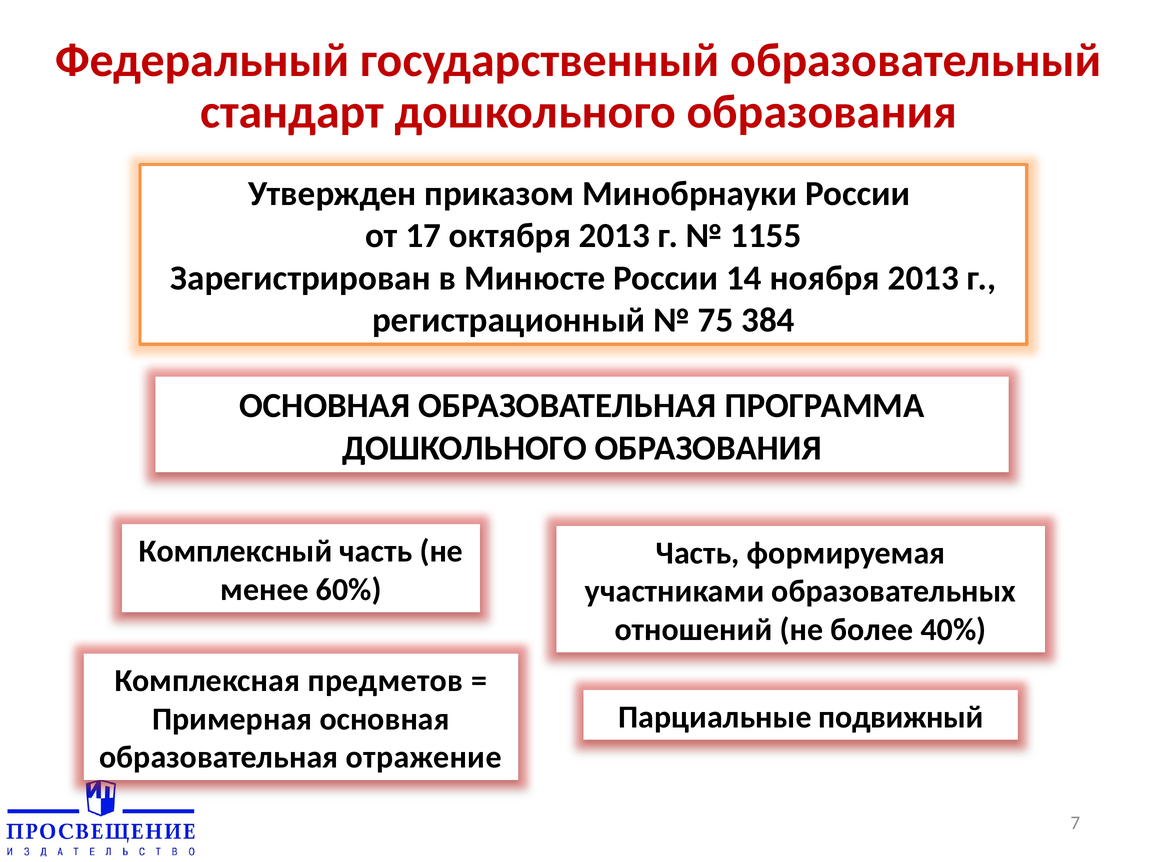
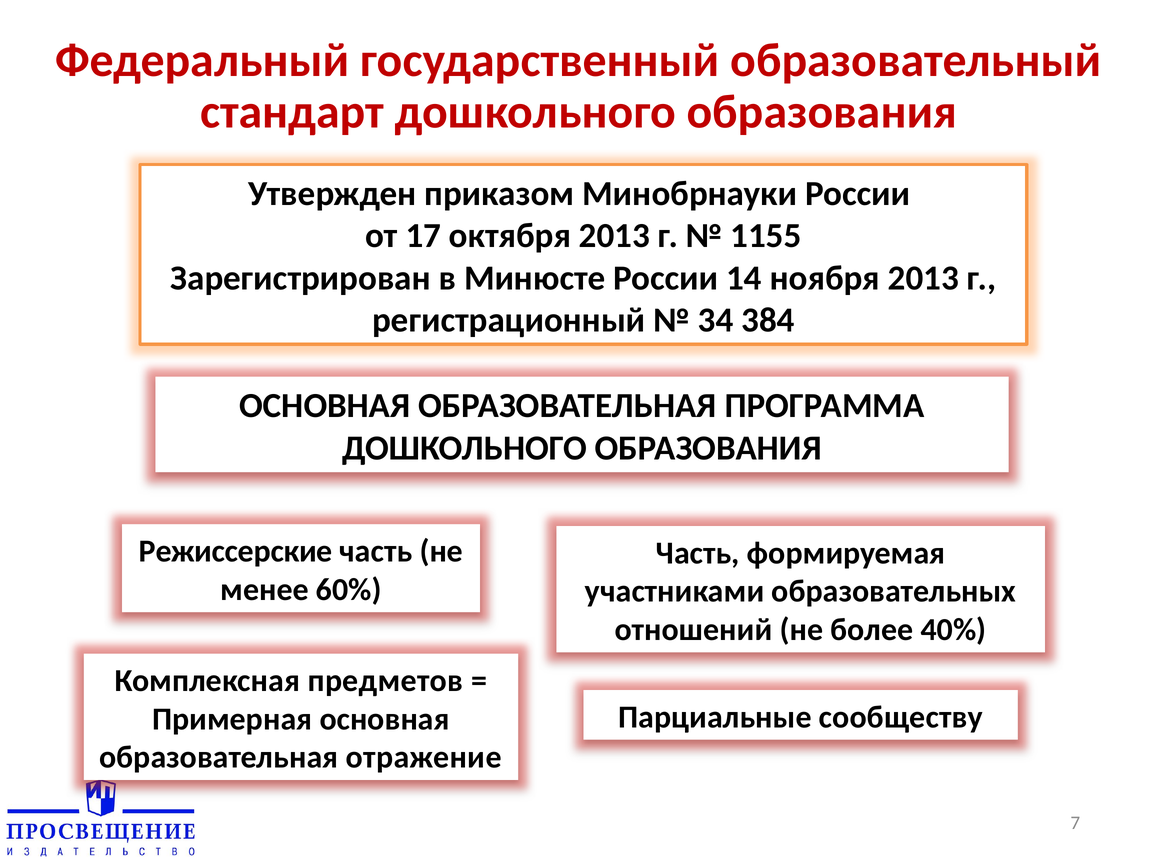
75: 75 -> 34
Комплексный: Комплексный -> Режиссерские
подвижный: подвижный -> сообществу
